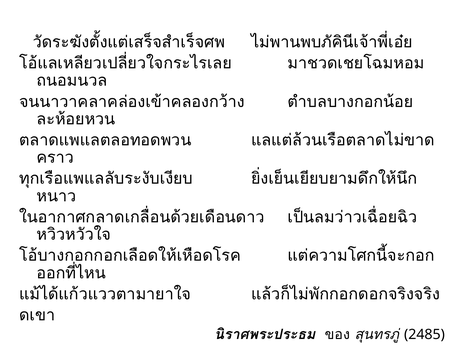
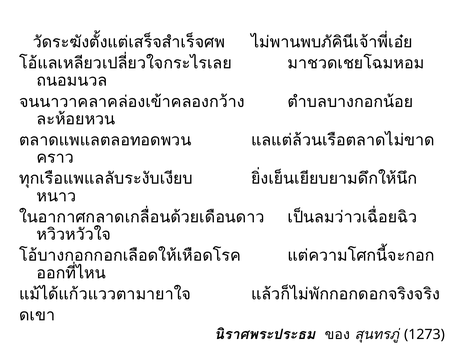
2485: 2485 -> 1273
